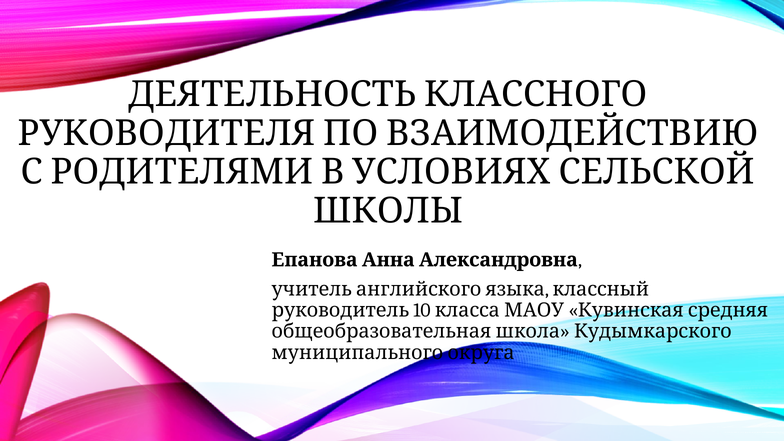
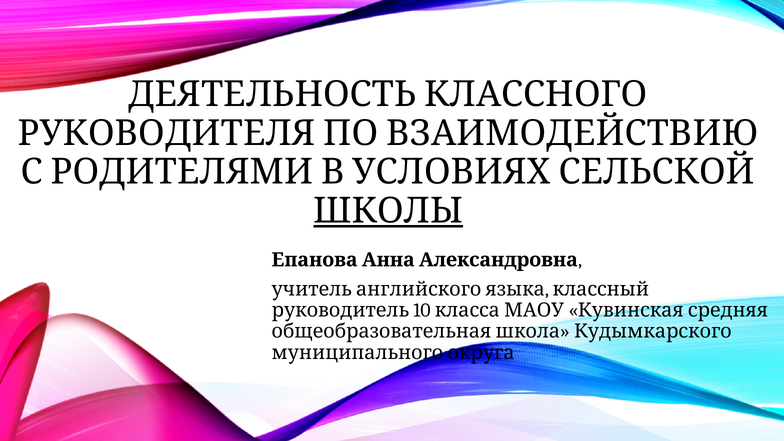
ШКОЛЫ underline: none -> present
